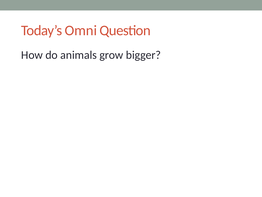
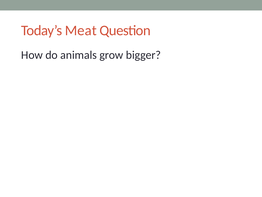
Omni: Omni -> Meat
